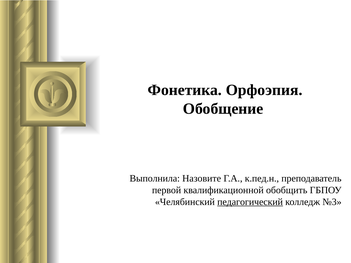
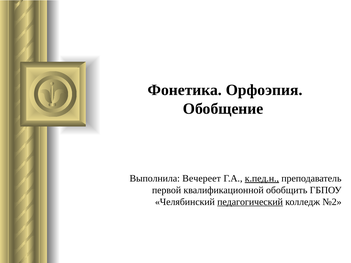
Назовите: Назовите -> Вечереет
к.пед.н underline: none -> present
№3: №3 -> №2
